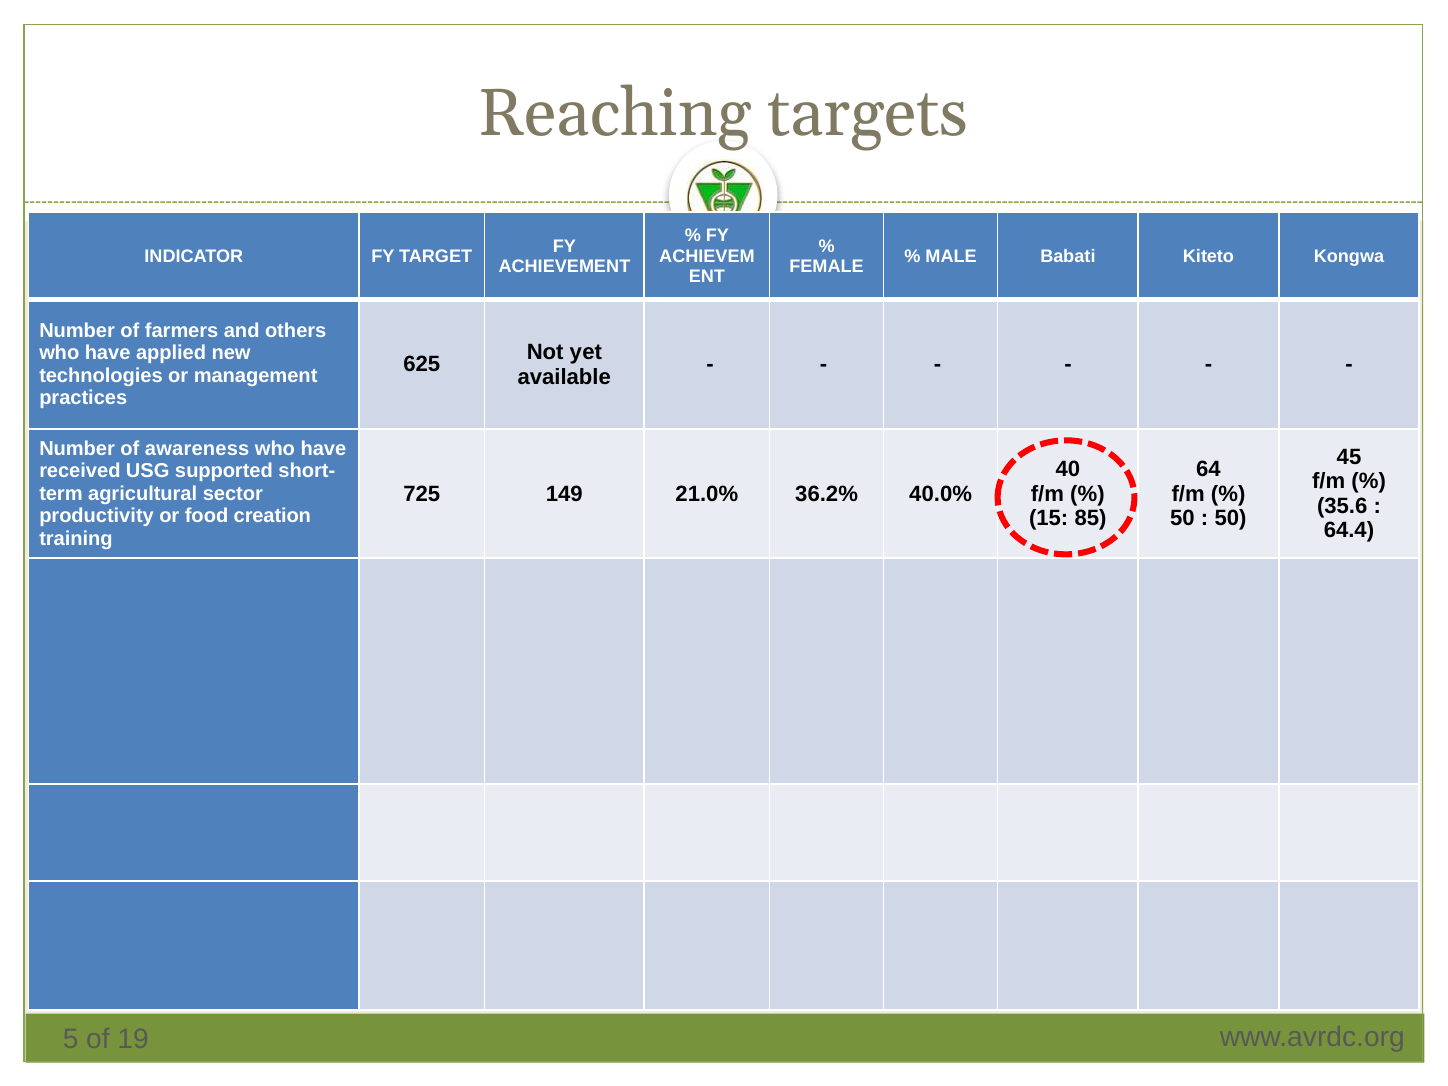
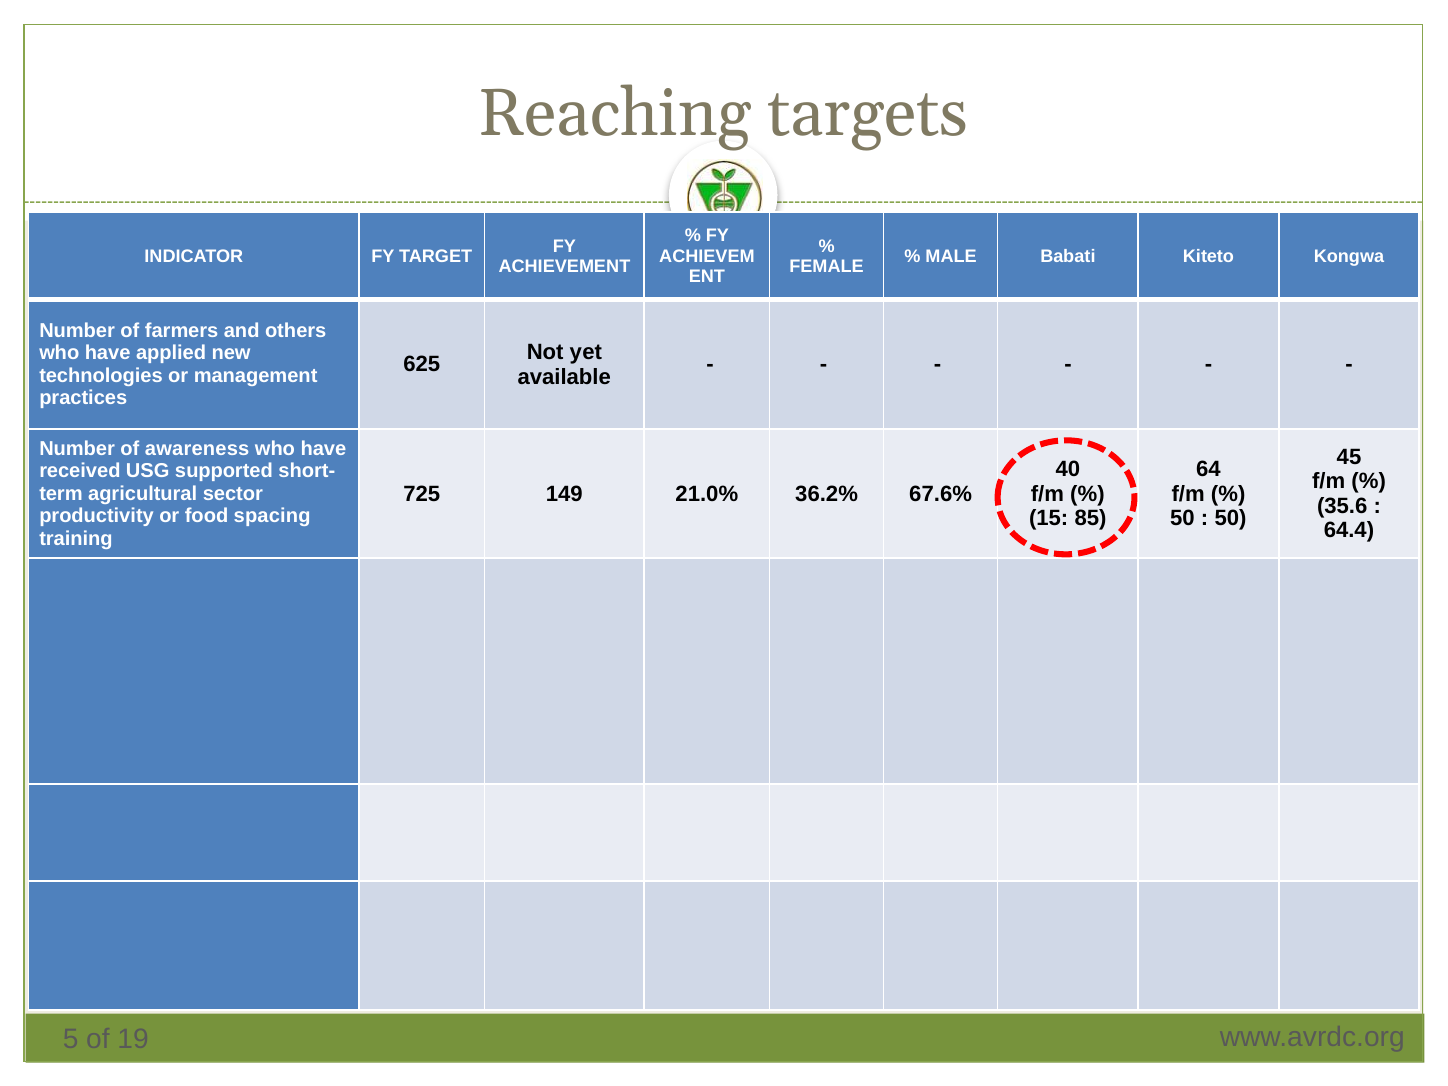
40.0%: 40.0% -> 67.6%
creation: creation -> spacing
